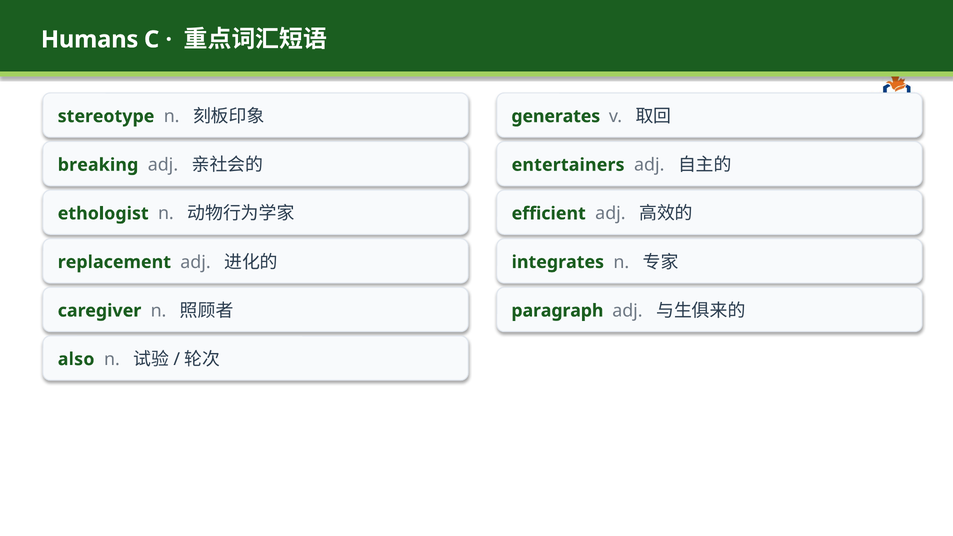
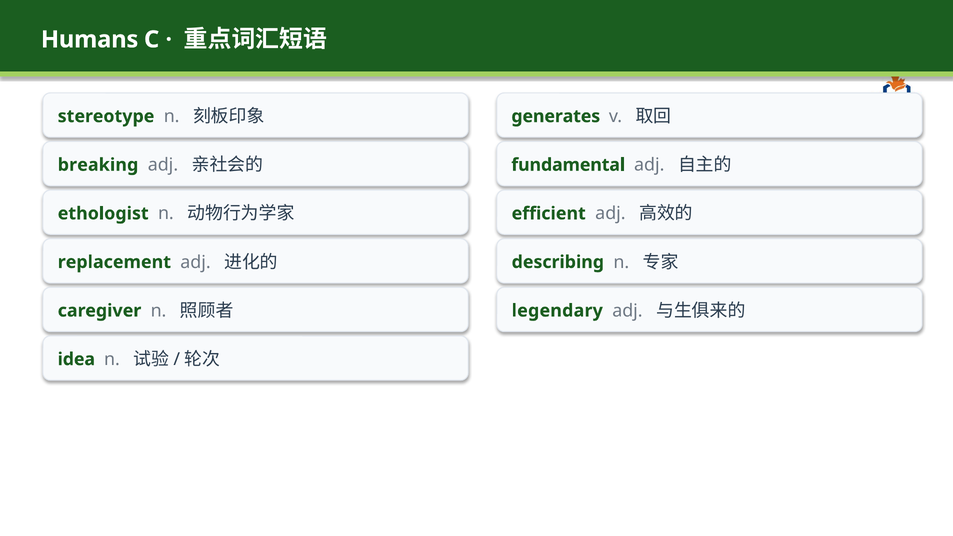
entertainers: entertainers -> fundamental
integrates: integrates -> describing
paragraph: paragraph -> legendary
also: also -> idea
